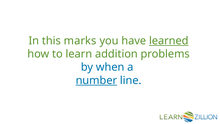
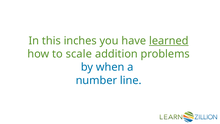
marks: marks -> inches
learn: learn -> scale
number underline: present -> none
